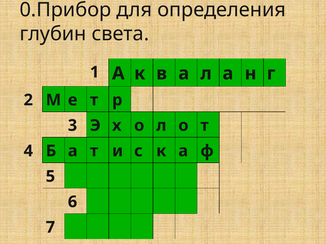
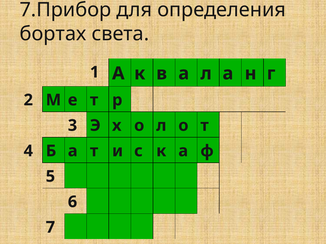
0.Прибор: 0.Прибор -> 7.Прибор
глубин: глубин -> бортах
